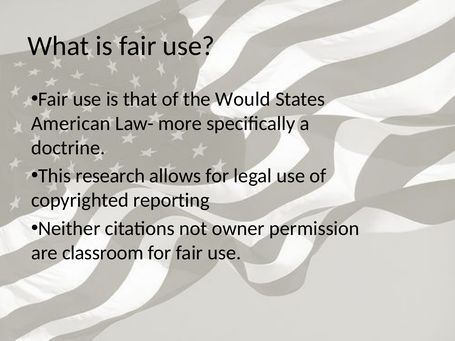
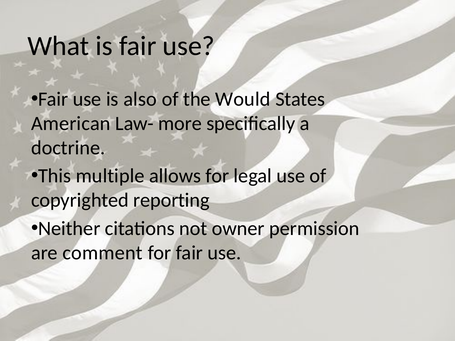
that: that -> also
research: research -> multiple
classroom: classroom -> comment
